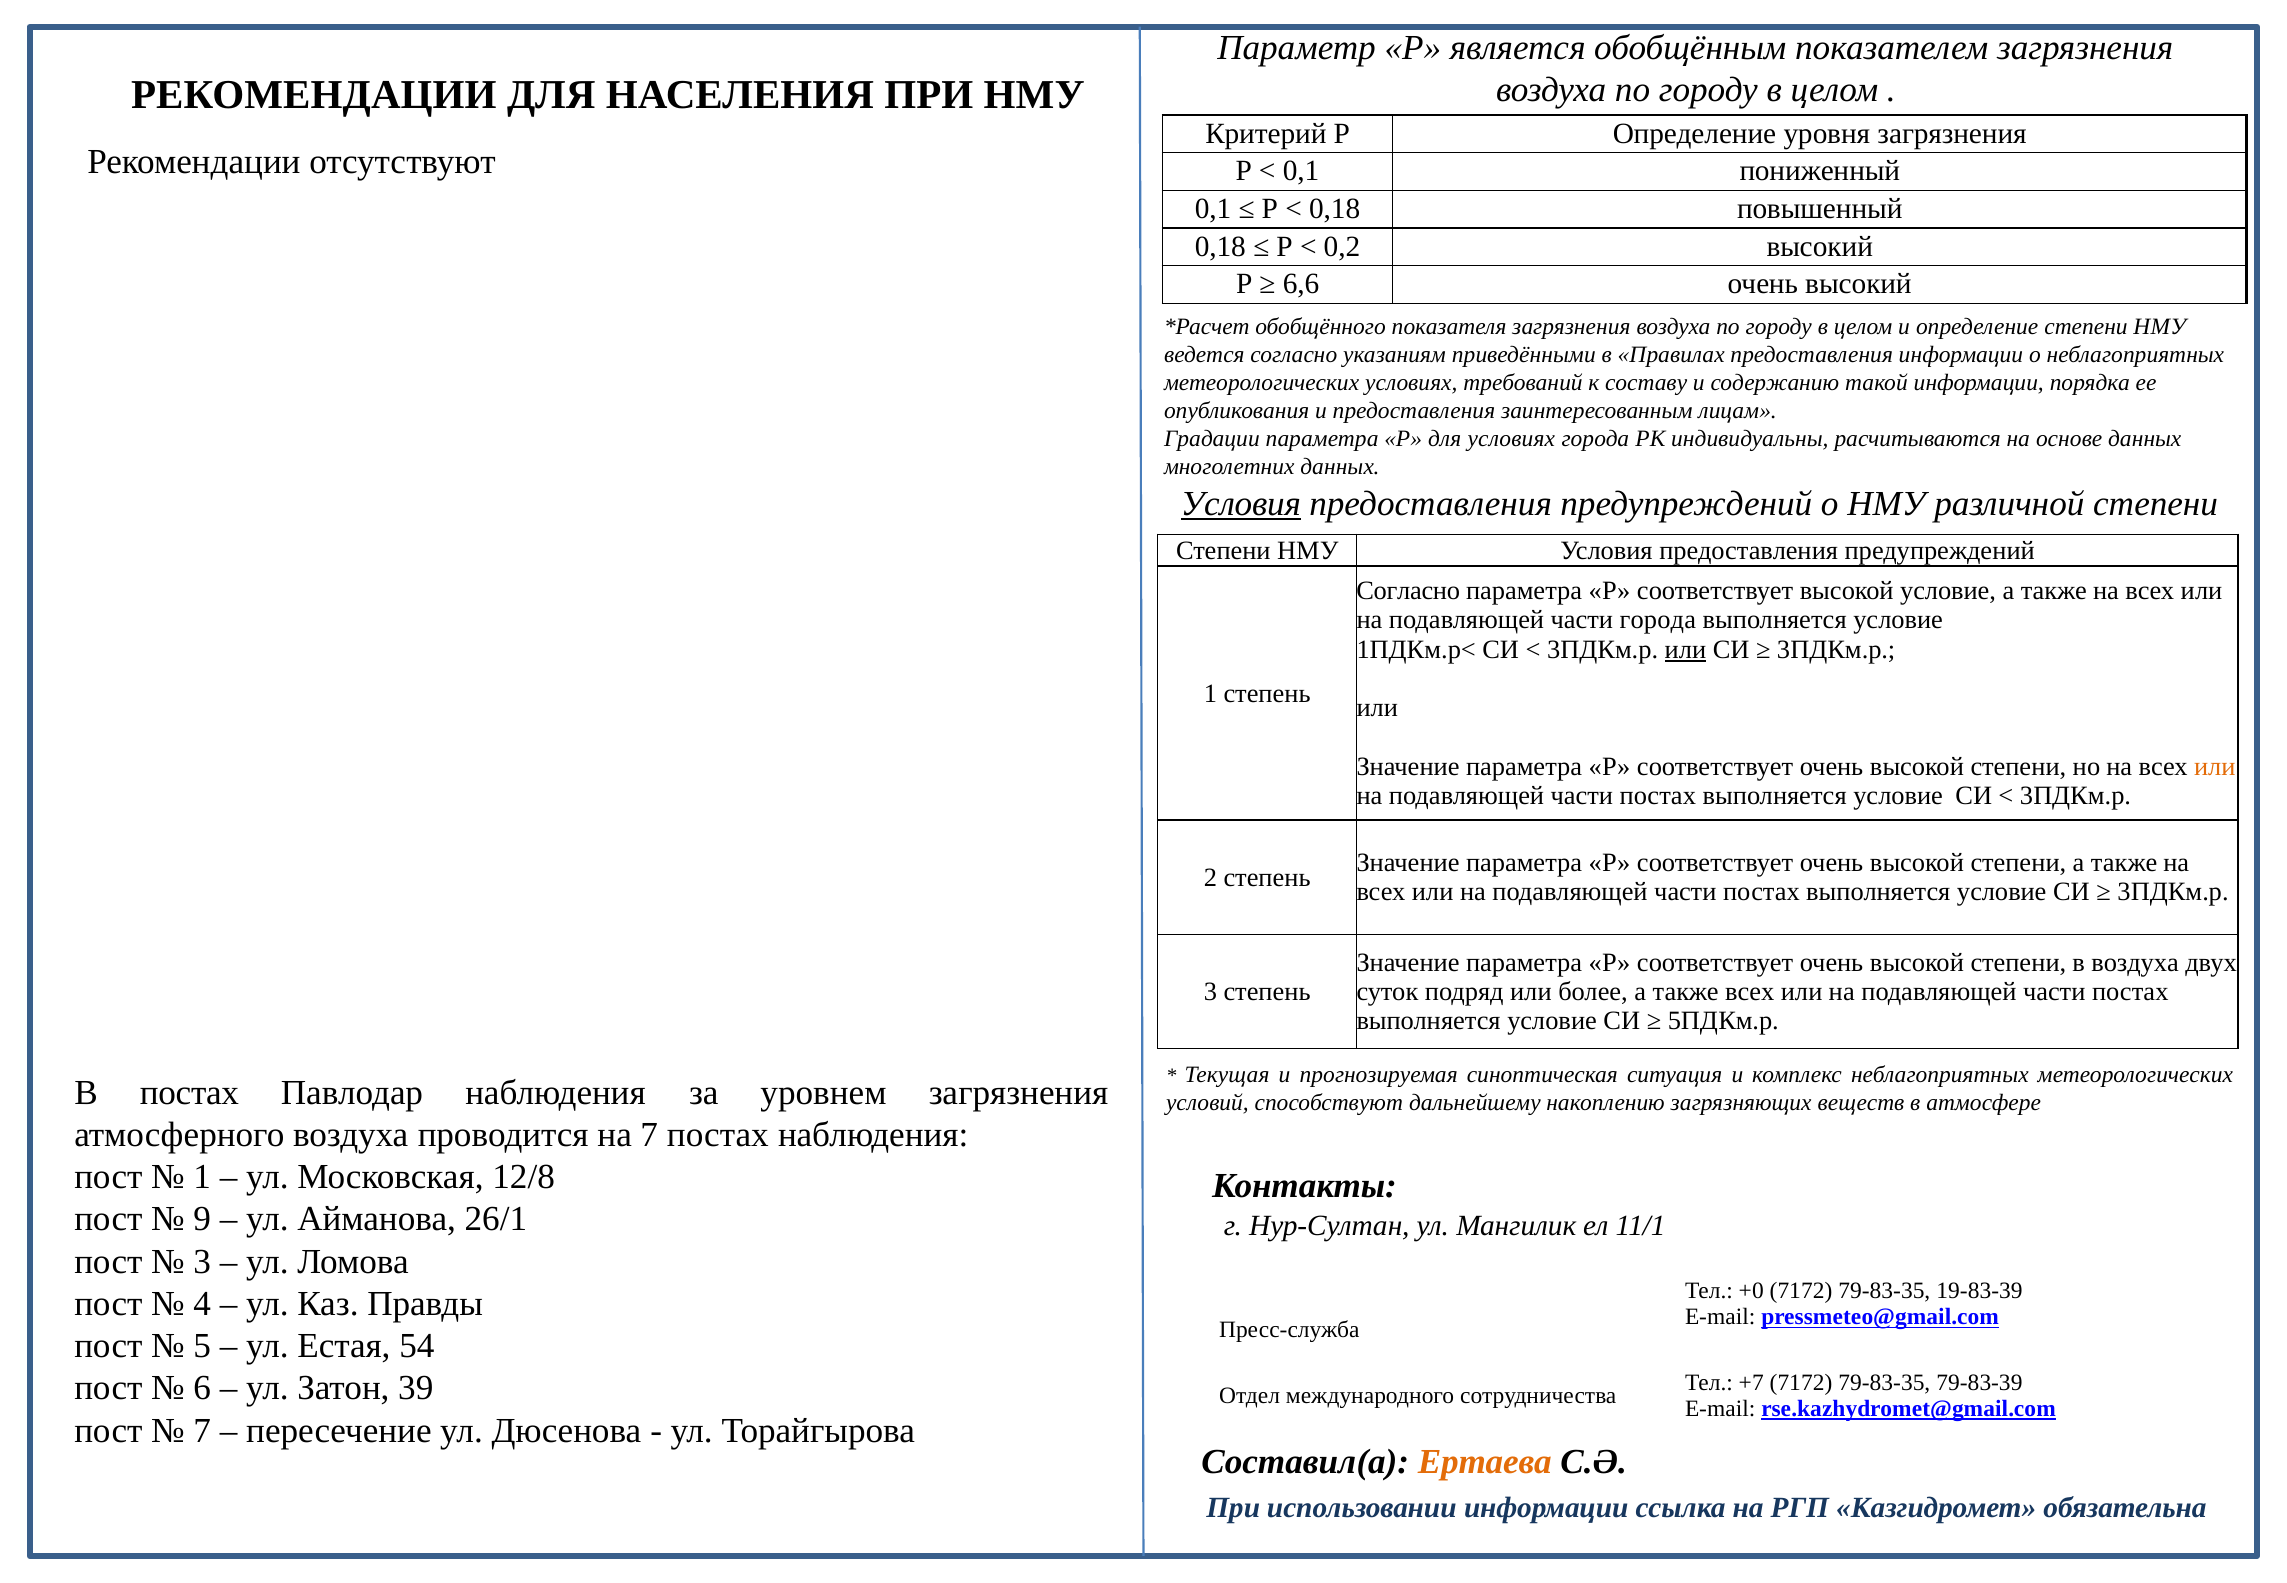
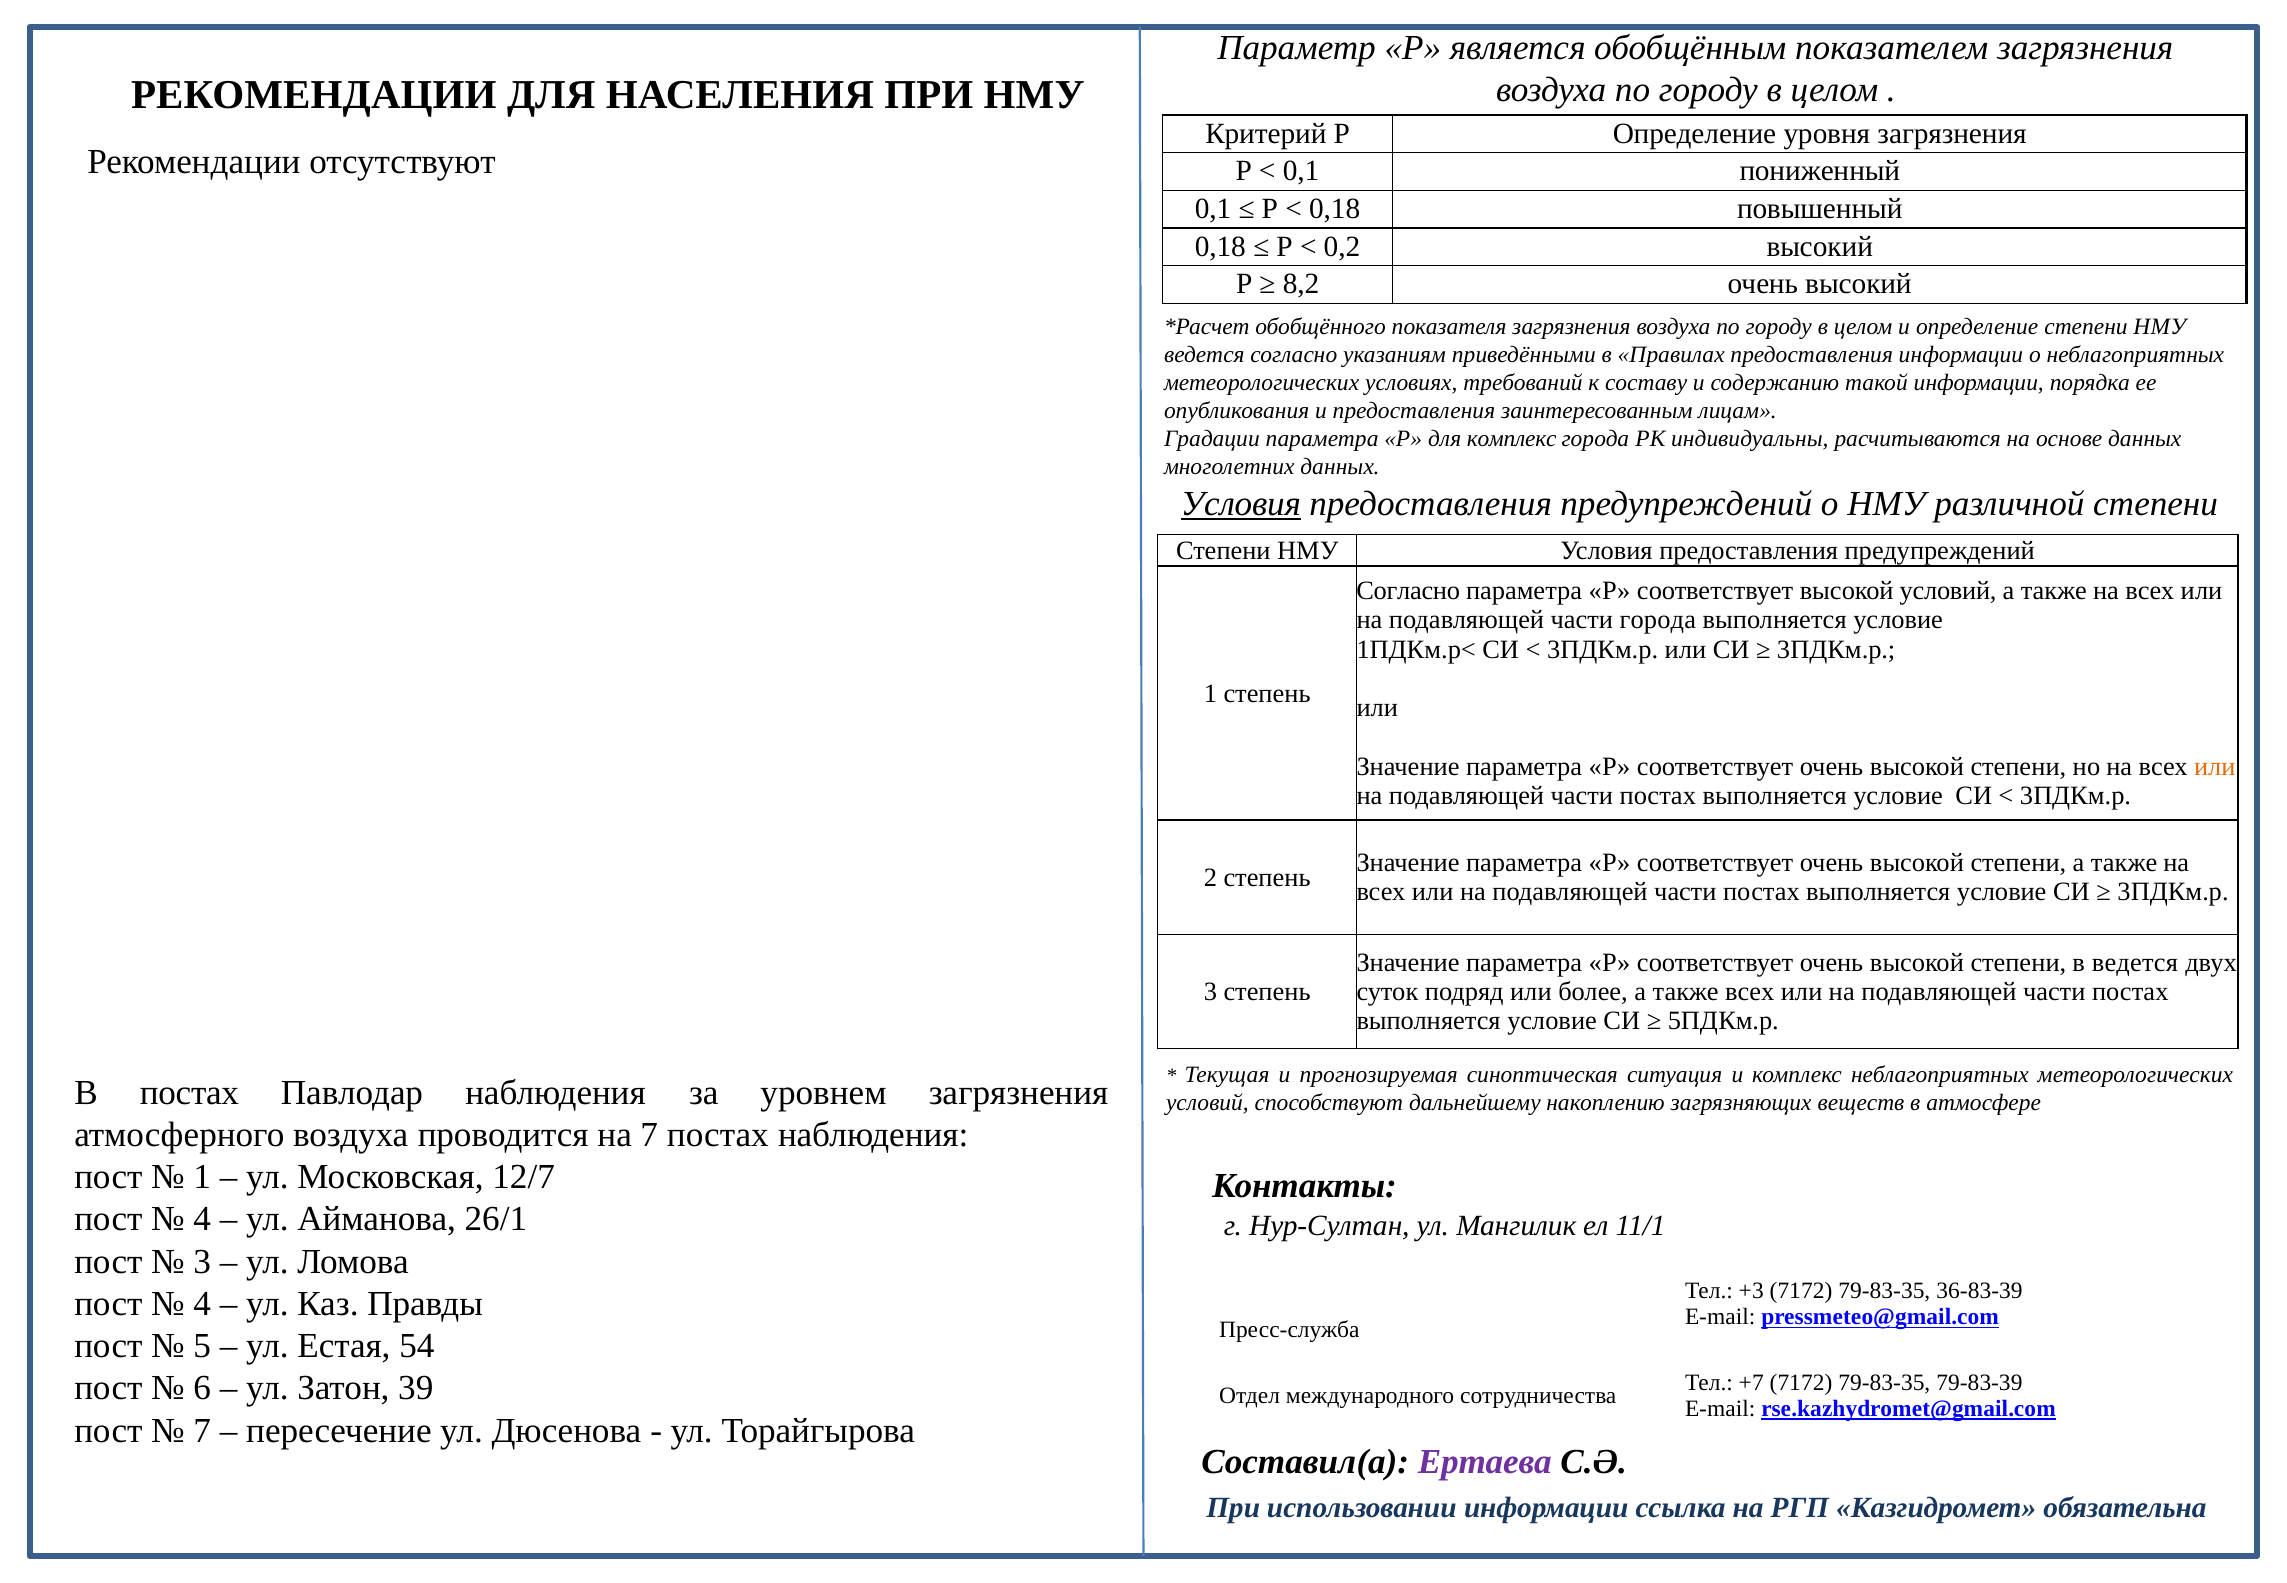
6,6: 6,6 -> 8,2
для условиях: условиях -> комплекс
высокой условие: условие -> условий
или at (1685, 650) underline: present -> none
в воздуха: воздуха -> ведется
12/8: 12/8 -> 12/7
9 at (202, 1220): 9 -> 4
+0: +0 -> +3
19-83-39: 19-83-39 -> 36-83-39
Ертаева colour: orange -> purple
